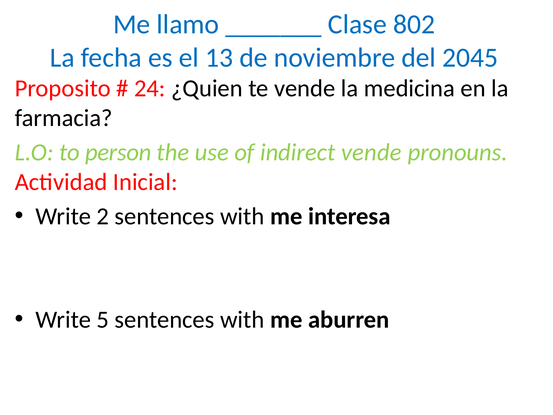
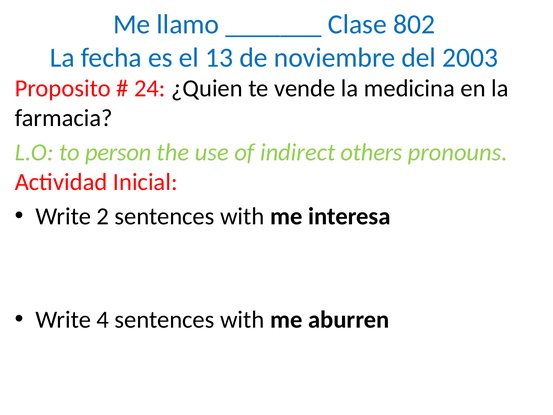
2045: 2045 -> 2003
indirect vende: vende -> others
5: 5 -> 4
